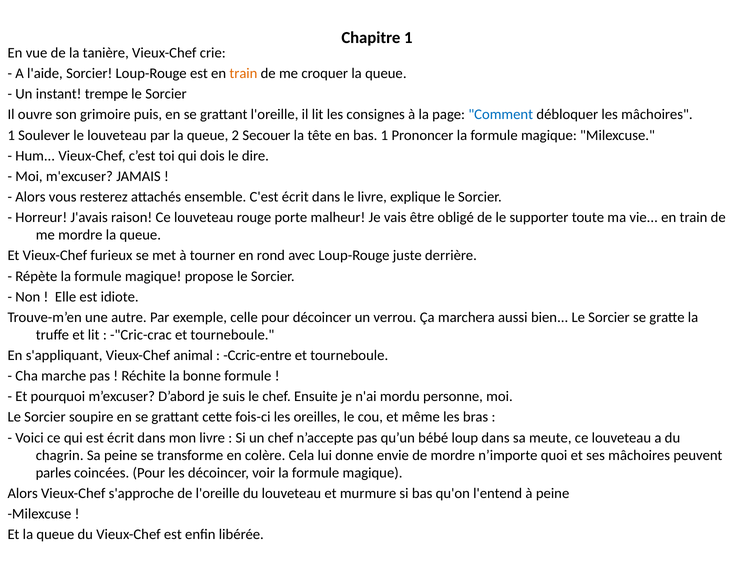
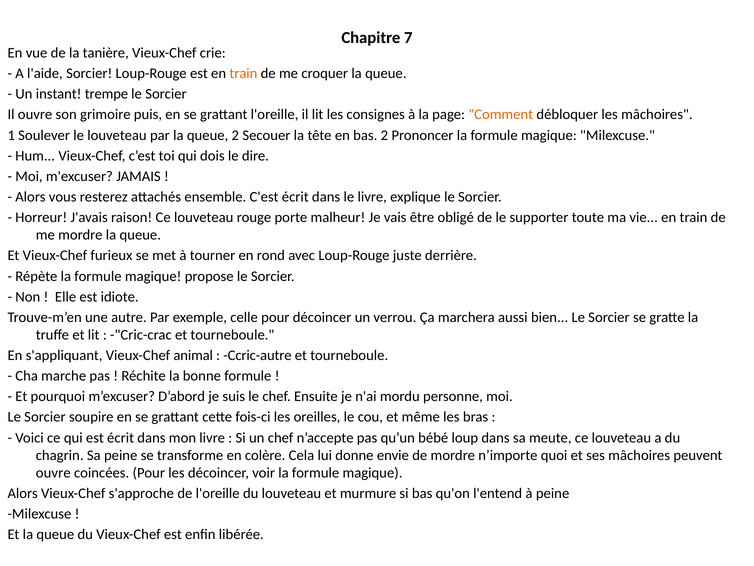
Chapitre 1: 1 -> 7
Comment colour: blue -> orange
bas 1: 1 -> 2
Ccric-entre: Ccric-entre -> Ccric-autre
parles at (53, 473): parles -> ouvre
